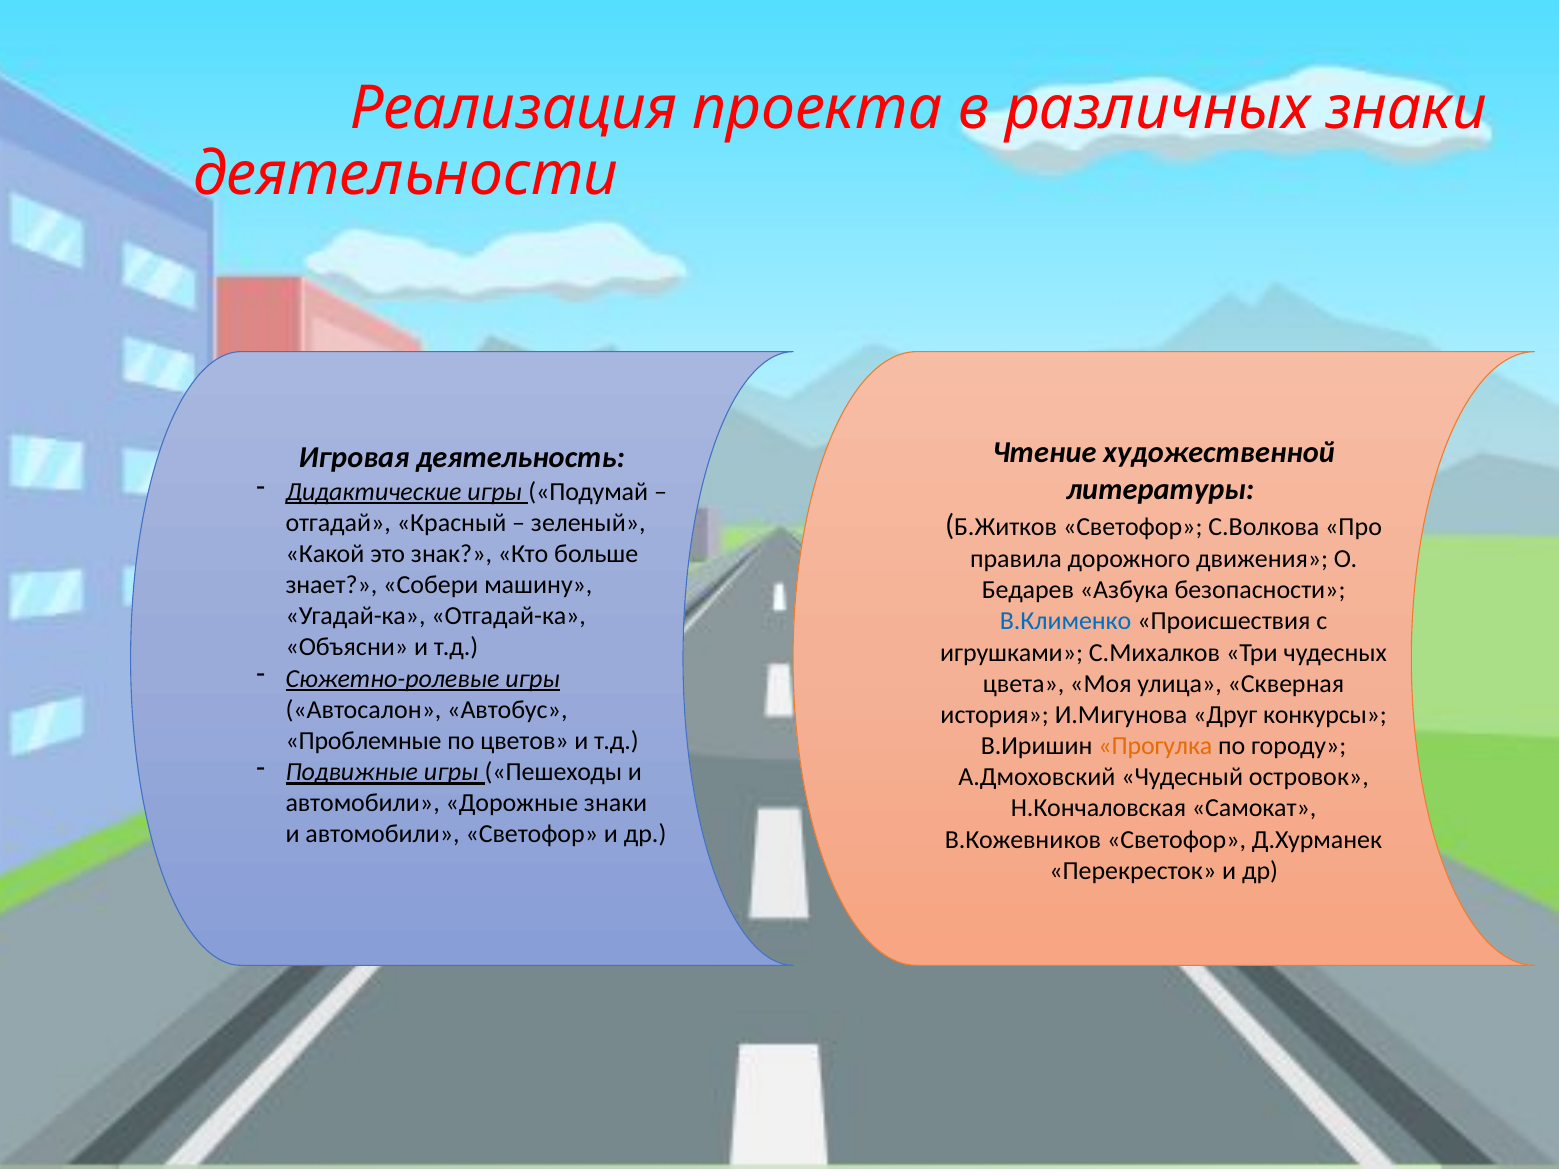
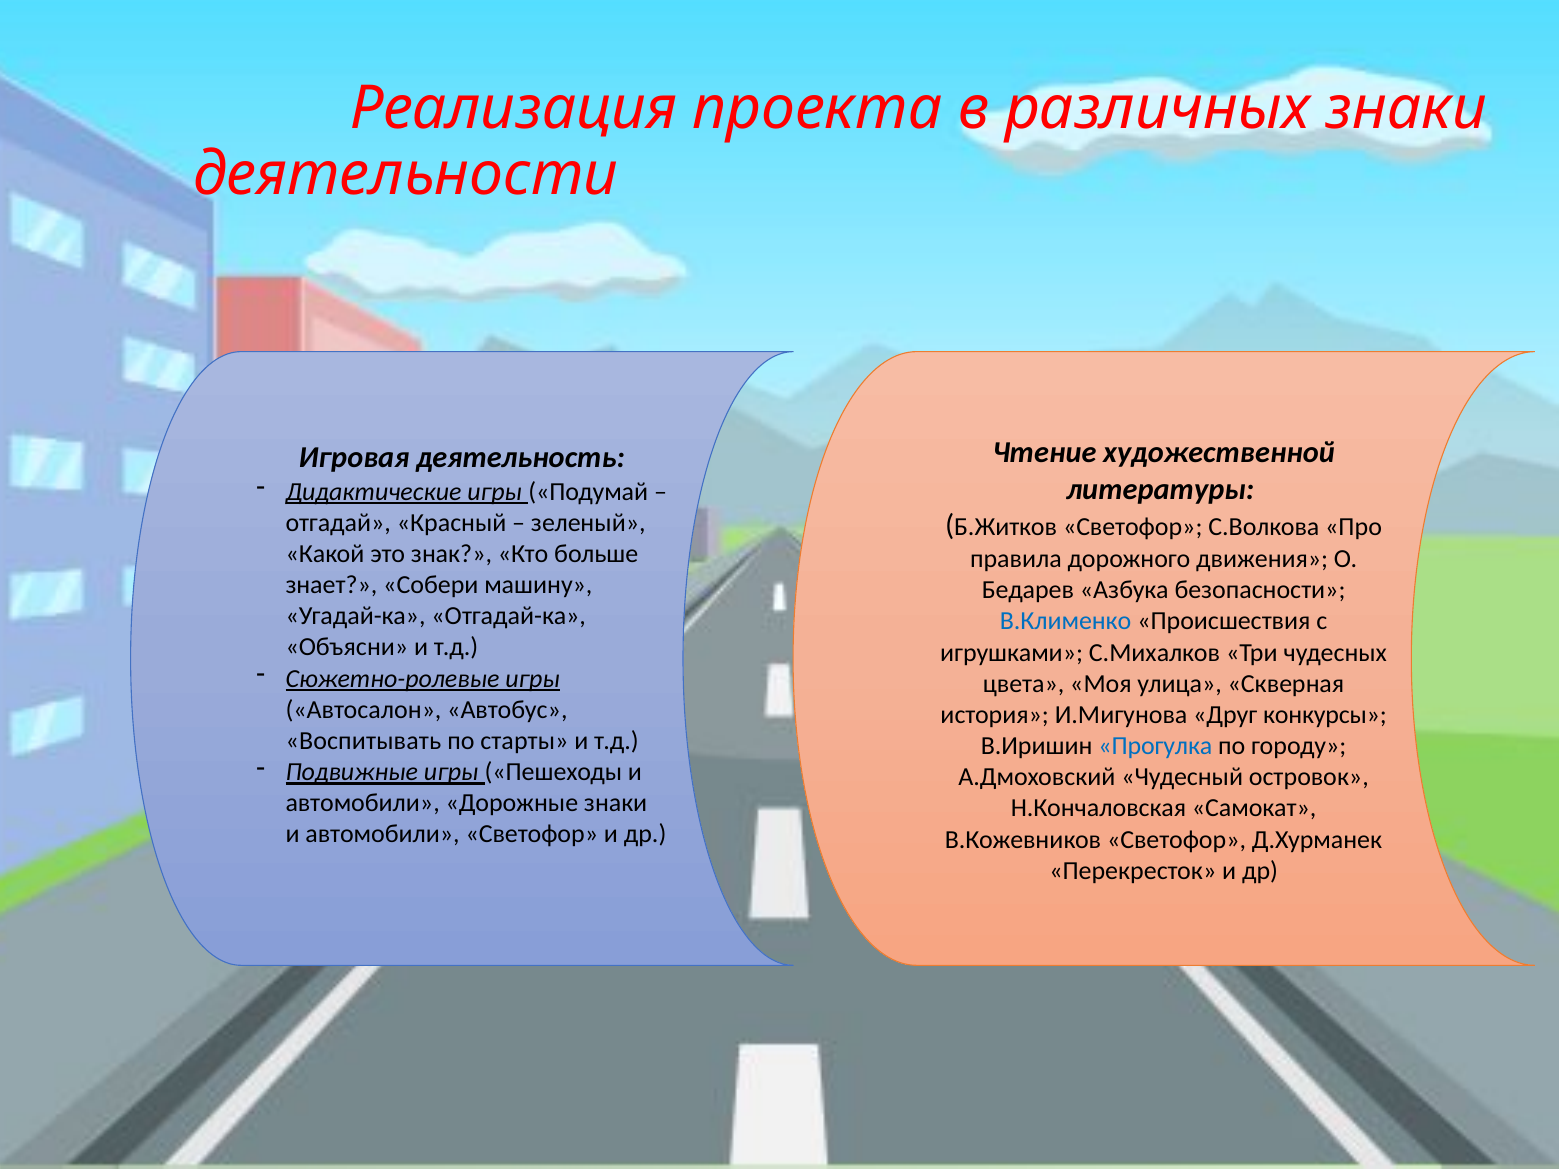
Проблемные: Проблемные -> Воспитывать
цветов: цветов -> старты
Прогулка colour: orange -> blue
